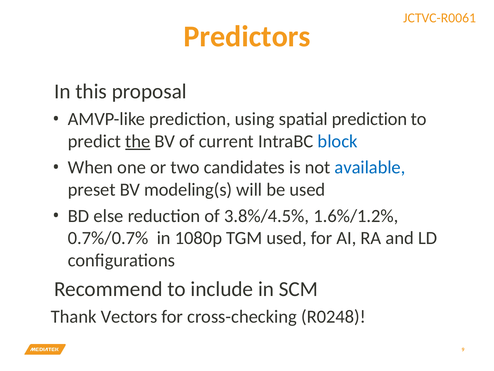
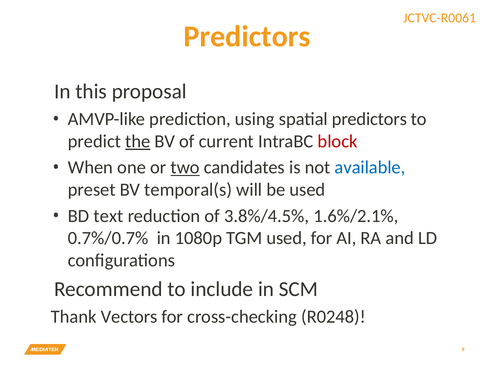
spatial prediction: prediction -> predictors
block colour: blue -> red
two underline: none -> present
modeling(s: modeling(s -> temporal(s
else: else -> text
1.6%/1.2%: 1.6%/1.2% -> 1.6%/2.1%
